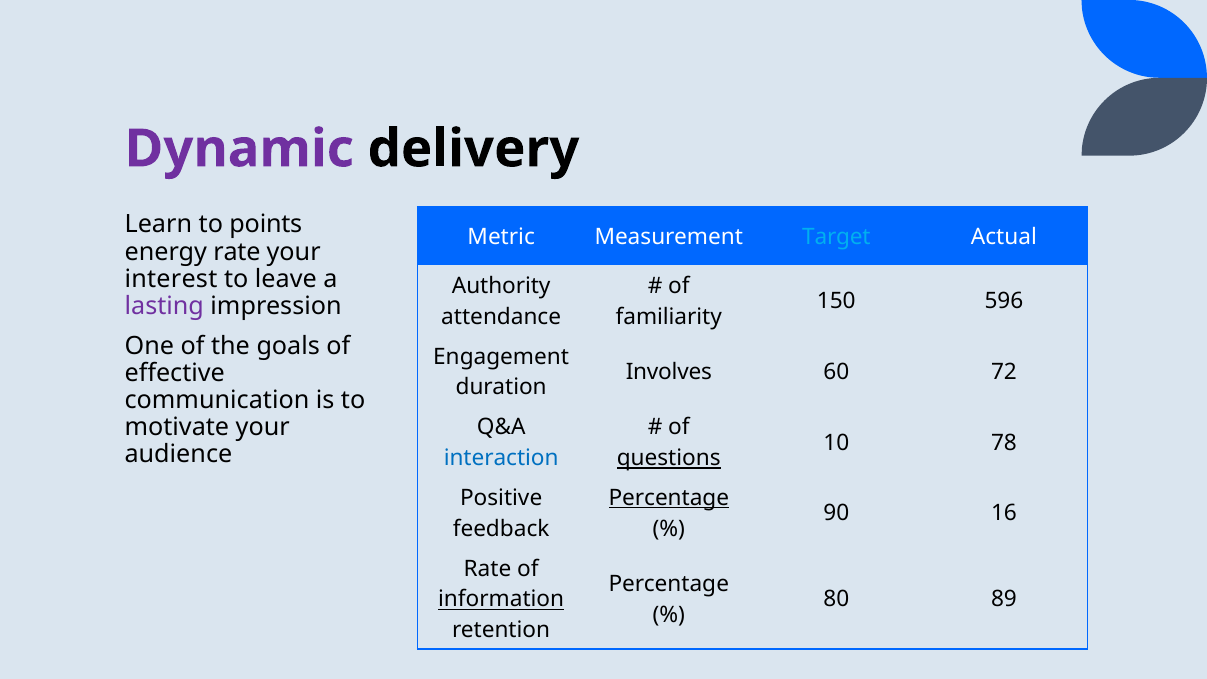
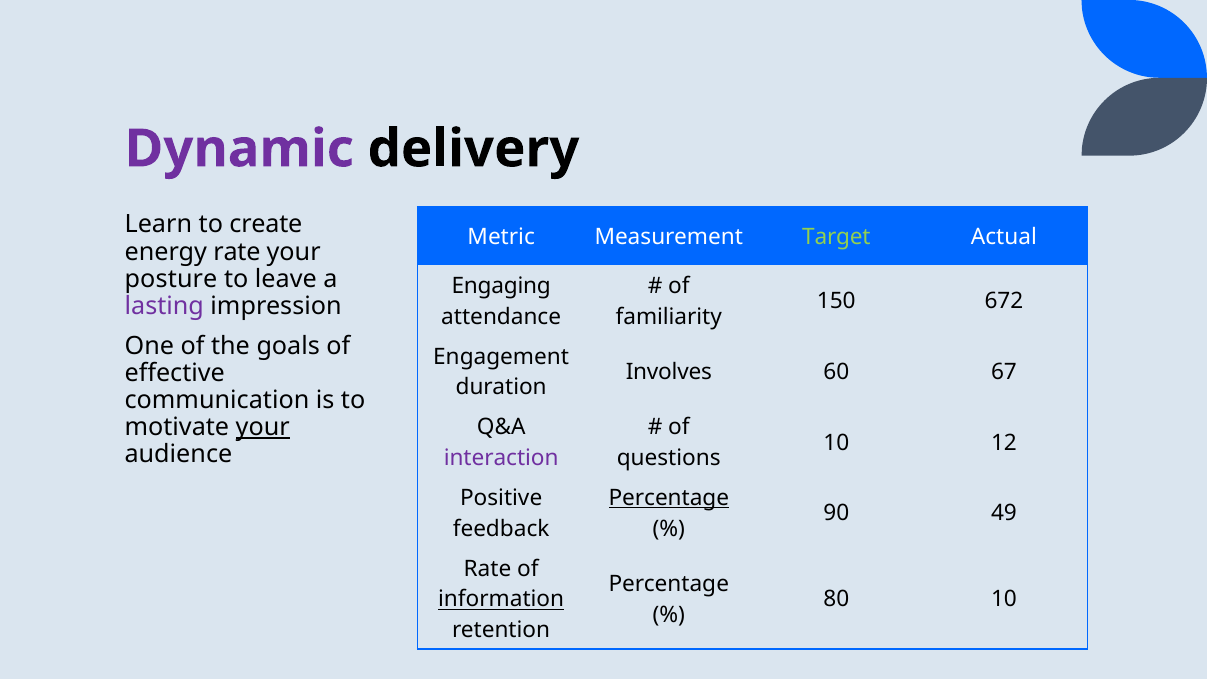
points: points -> create
Target colour: light blue -> light green
interest: interest -> posture
Authority: Authority -> Engaging
596: 596 -> 672
72: 72 -> 67
your at (263, 427) underline: none -> present
78: 78 -> 12
interaction colour: blue -> purple
questions underline: present -> none
16: 16 -> 49
80 89: 89 -> 10
